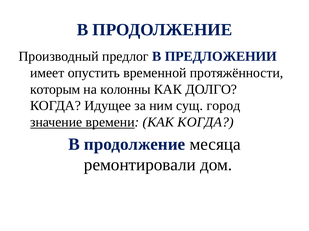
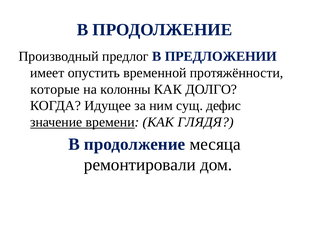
которым: которым -> которые
город: город -> дефис
КАК КОГДА: КОГДА -> ГЛЯДЯ
